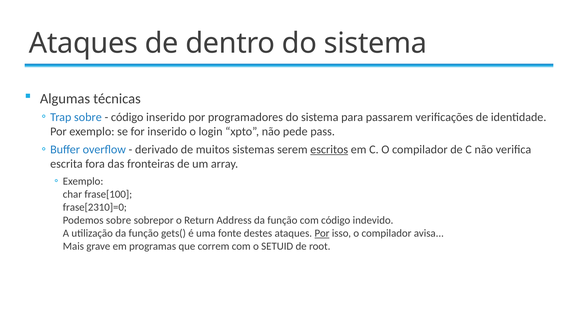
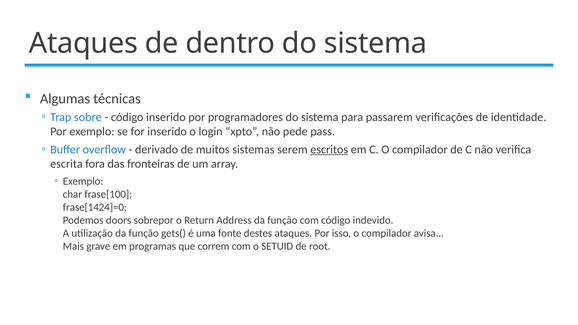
frase[2310]=0: frase[2310]=0 -> frase[1424]=0
Podemos sobre: sobre -> doors
Por at (322, 233) underline: present -> none
